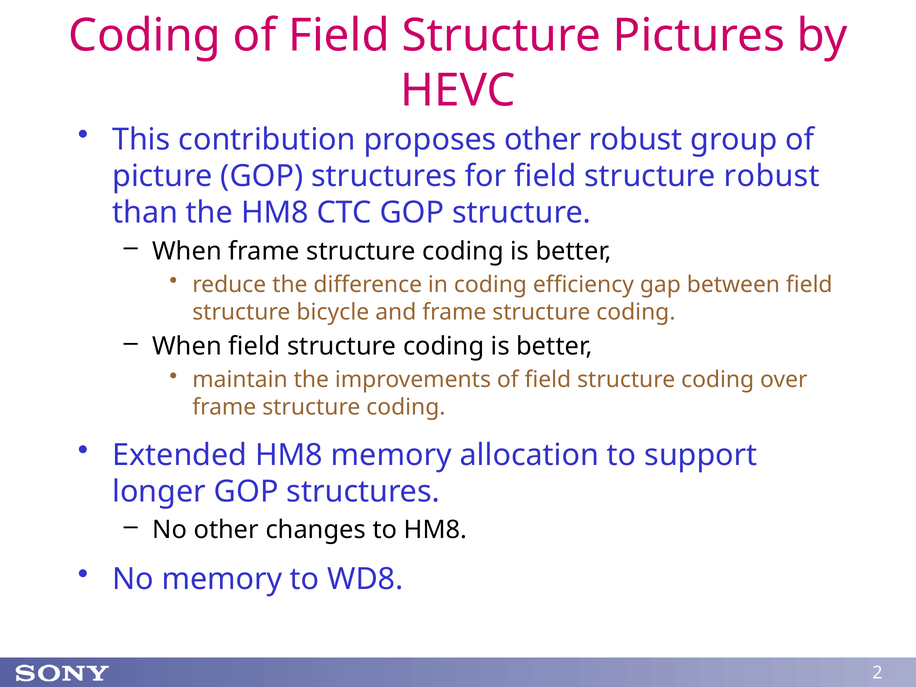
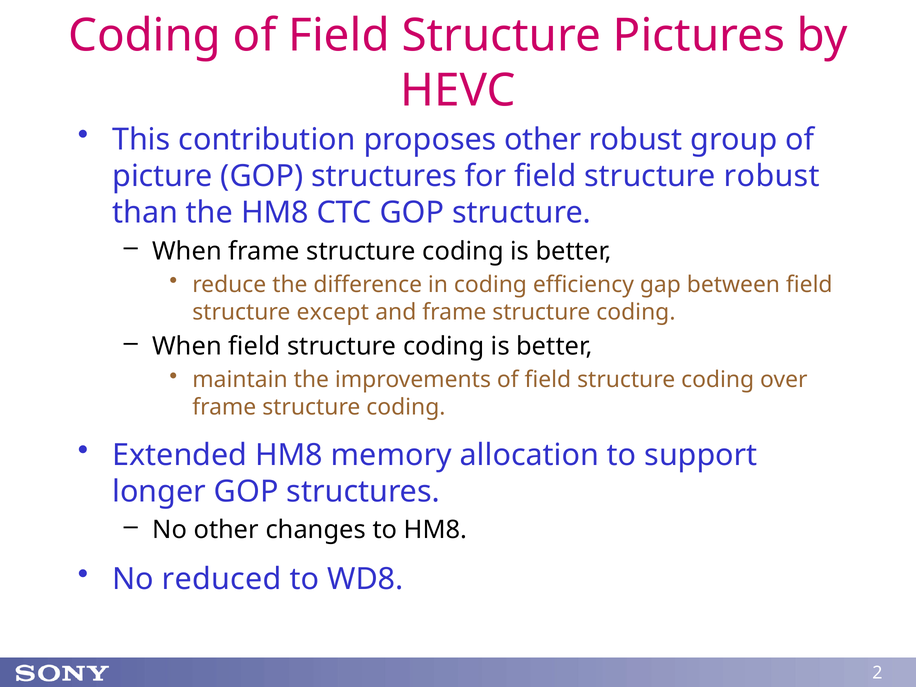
bicycle: bicycle -> except
No memory: memory -> reduced
